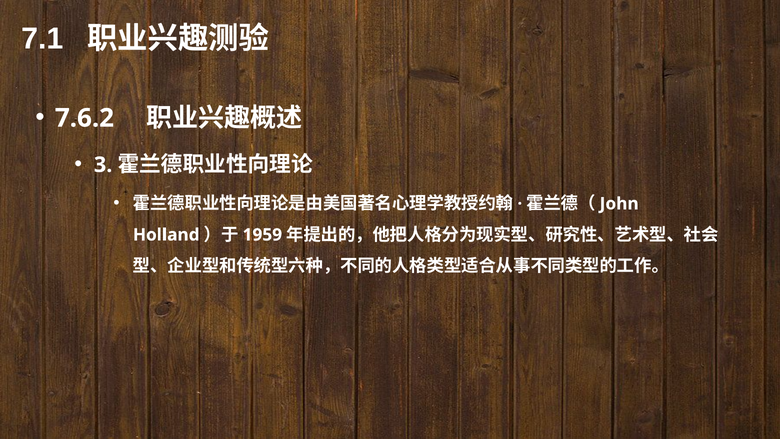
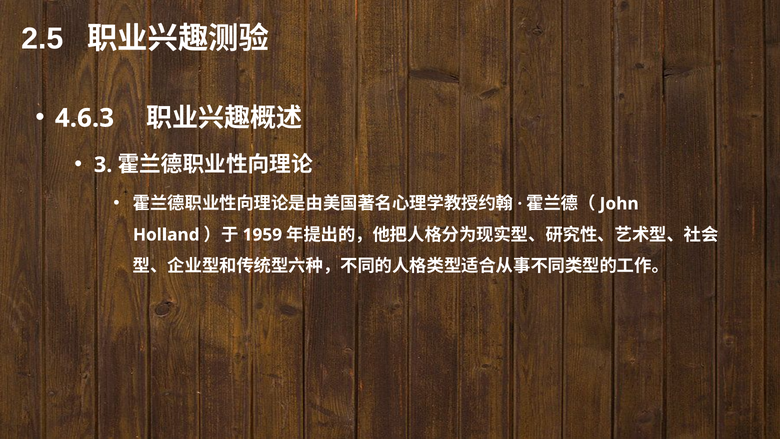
7.1: 7.1 -> 2.5
7.6.2: 7.6.2 -> 4.6.3
